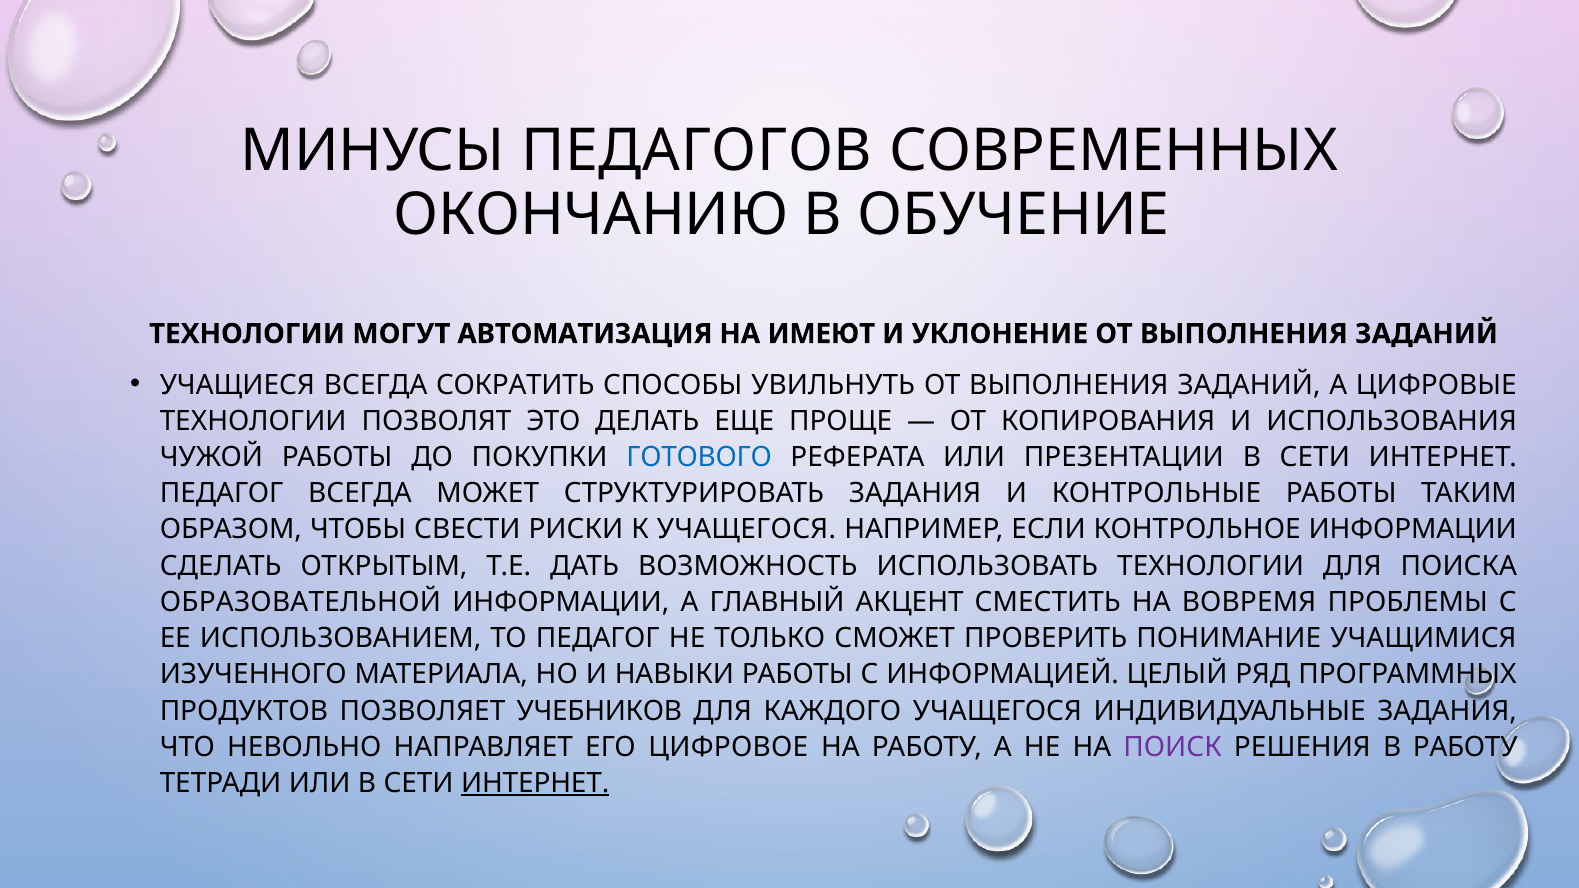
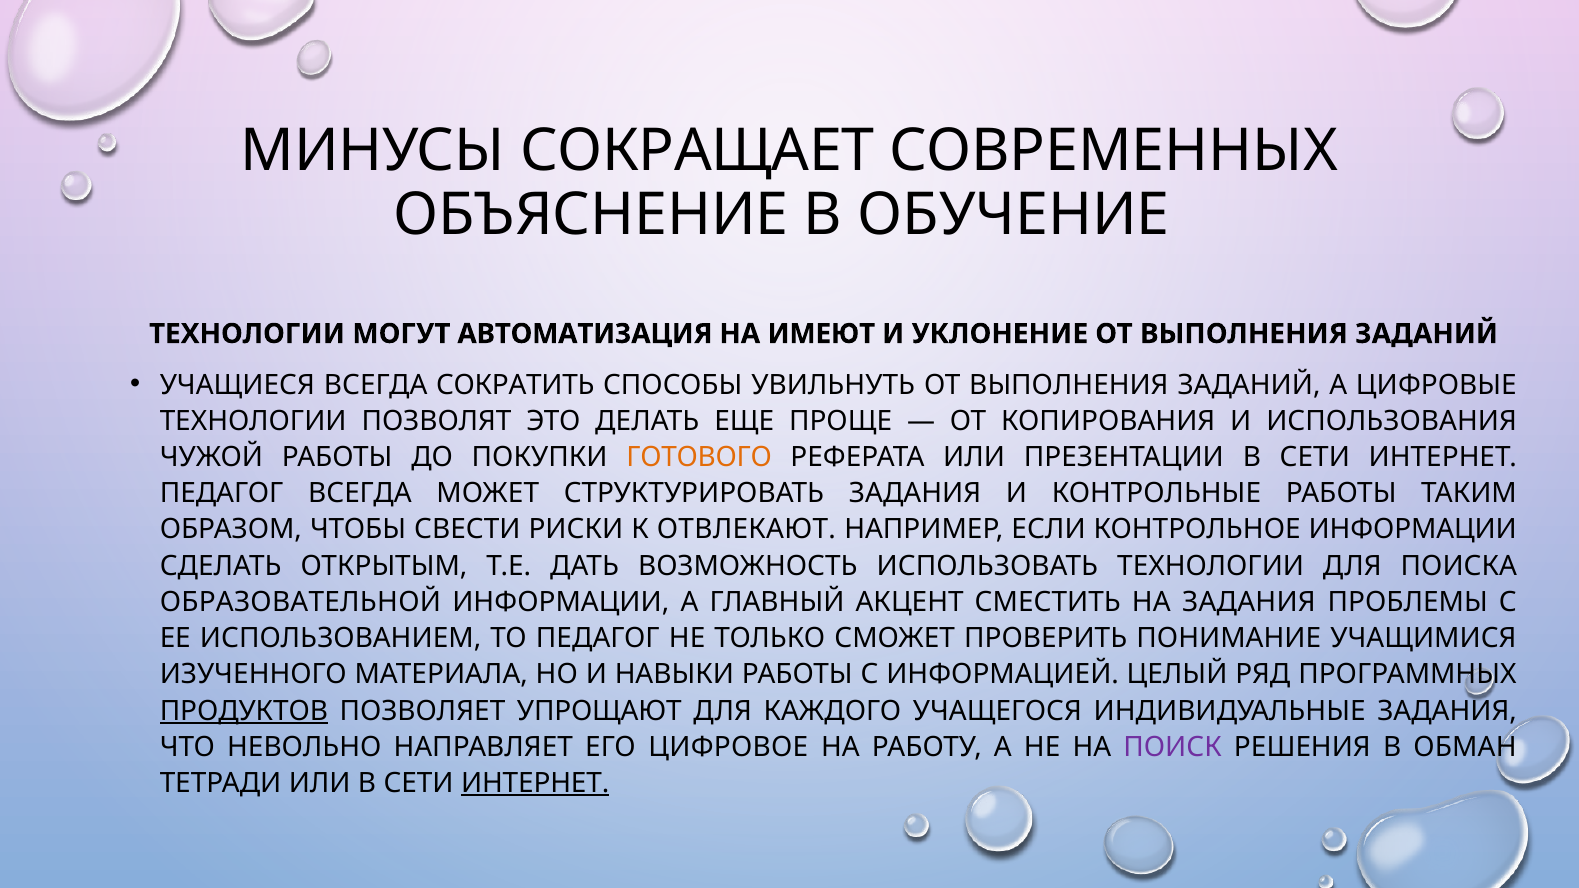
ПЕДАГОГОВ: ПЕДАГОГОВ -> СОКРАЩАЕТ
ОКОНЧАНИЮ: ОКОНЧАНИЮ -> ОБЪЯСНЕНИЕ
ГОТОВОГО colour: blue -> orange
К УЧАЩЕГОСЯ: УЧАЩЕГОСЯ -> ОТВЛЕКАЮТ
НА ВОВРЕМЯ: ВОВРЕМЯ -> ЗАДАНИЯ
ПРОДУКТОВ underline: none -> present
УЧЕБНИКОВ: УЧЕБНИКОВ -> УПРОЩАЮТ
В РАБОТУ: РАБОТУ -> ОБМАН
